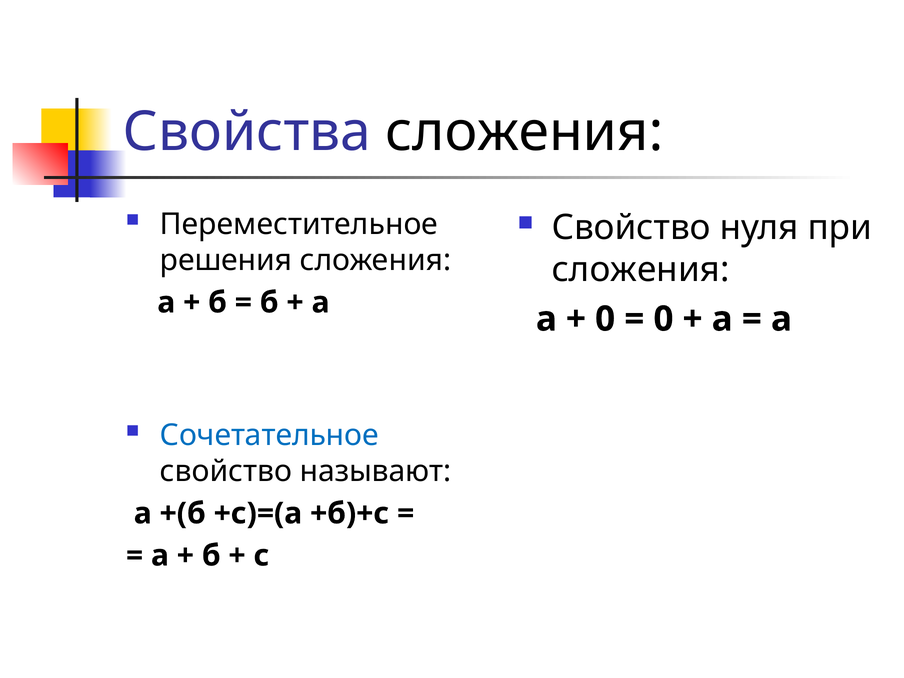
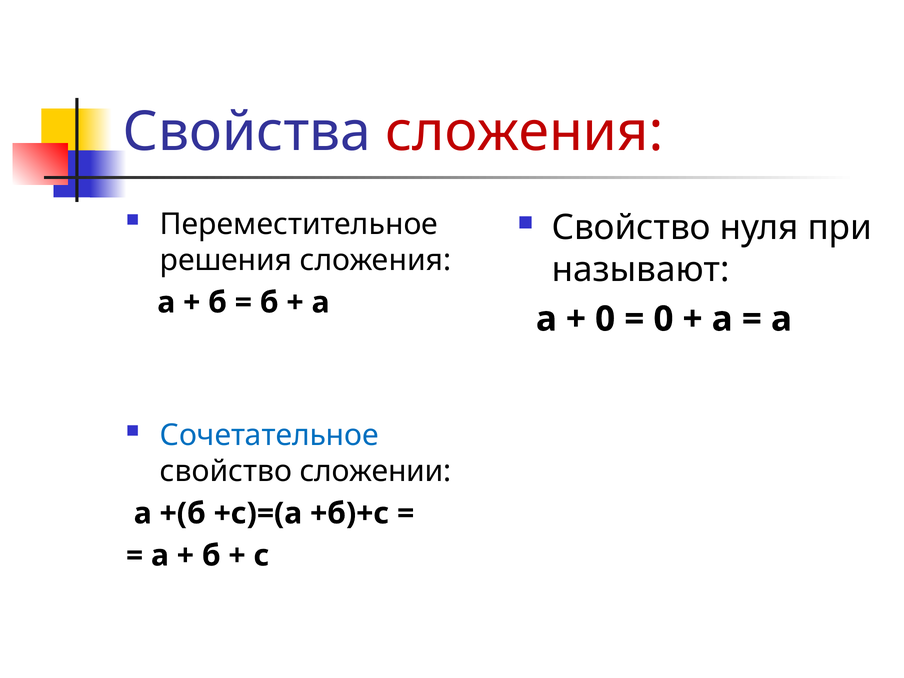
сложения at (524, 132) colour: black -> red
сложения at (641, 270): сложения -> называют
называют: называют -> сложении
